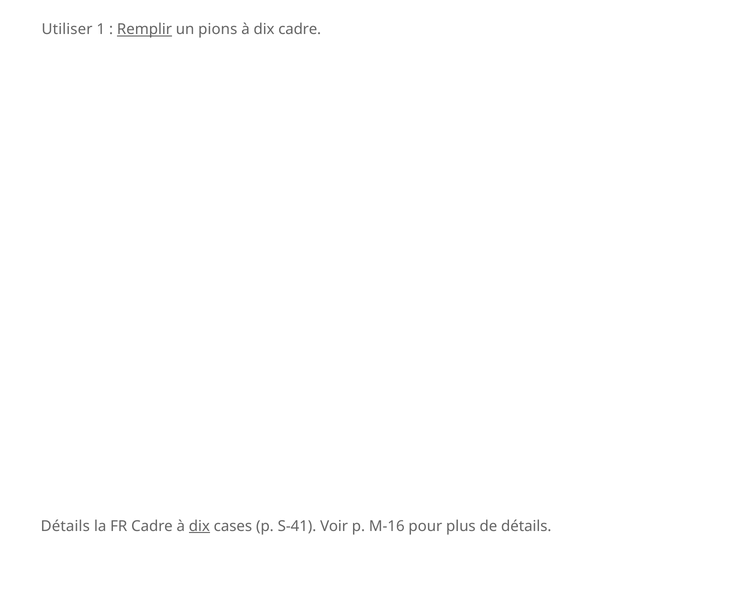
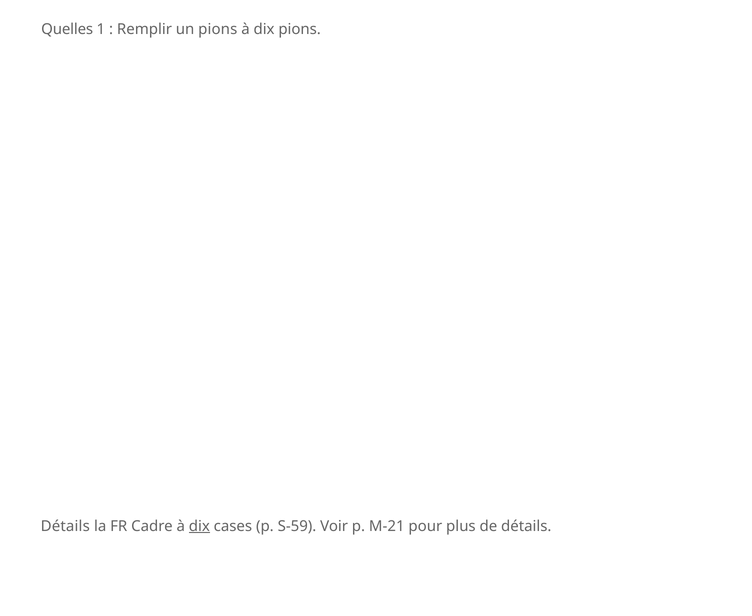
Utiliser: Utiliser -> Quelles
Remplir underline: present -> none
dix cadre: cadre -> pions
S-41: S-41 -> S-59
M-16: M-16 -> M-21
